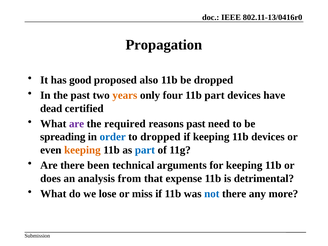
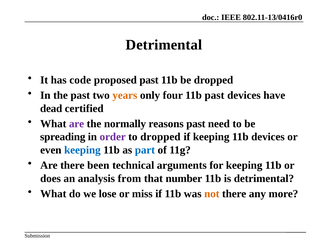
Propagation at (164, 45): Propagation -> Detrimental
good: good -> code
proposed also: also -> past
11b part: part -> past
required: required -> normally
order colour: blue -> purple
keeping at (82, 150) colour: orange -> blue
expense: expense -> number
not colour: blue -> orange
